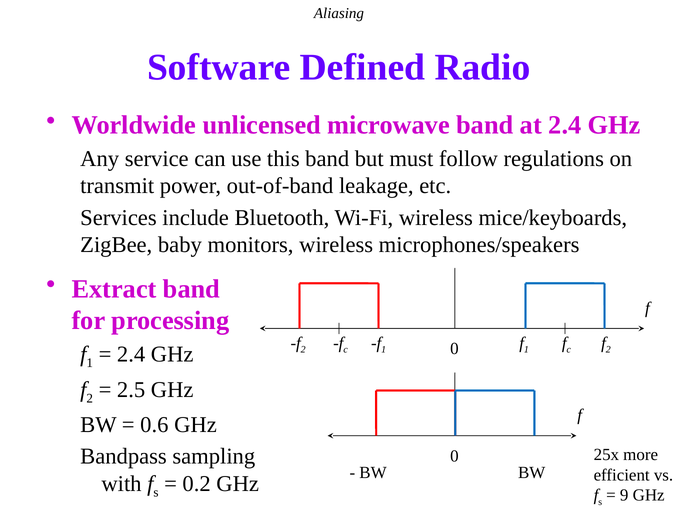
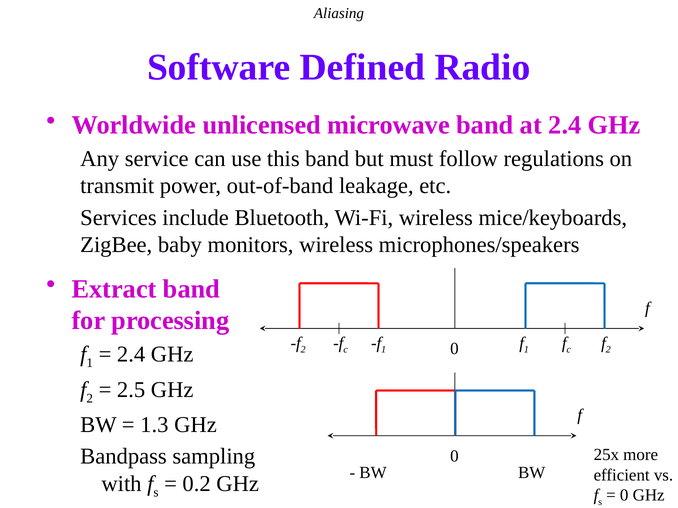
0.6: 0.6 -> 1.3
9 at (624, 496): 9 -> 0
